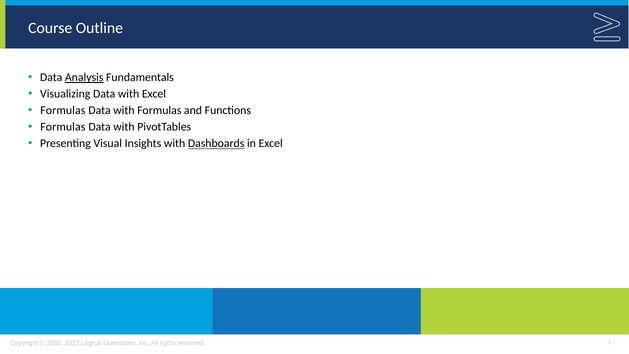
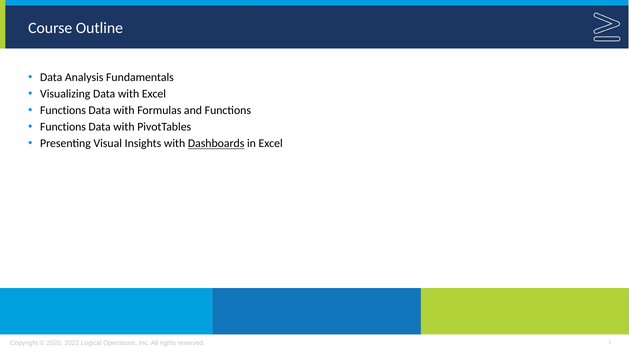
Analysis underline: present -> none
Formulas at (63, 110): Formulas -> Functions
Formulas at (63, 127): Formulas -> Functions
